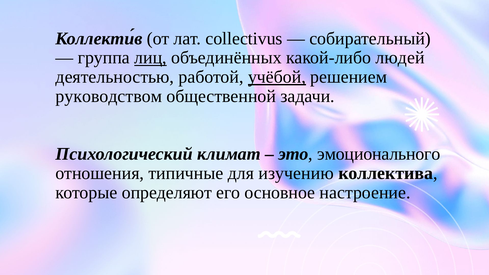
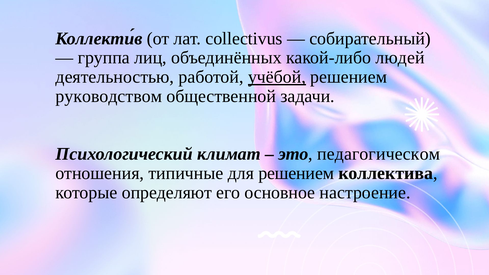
лиц underline: present -> none
эмоционального: эмоционального -> педагогическом
для изучению: изучению -> решением
